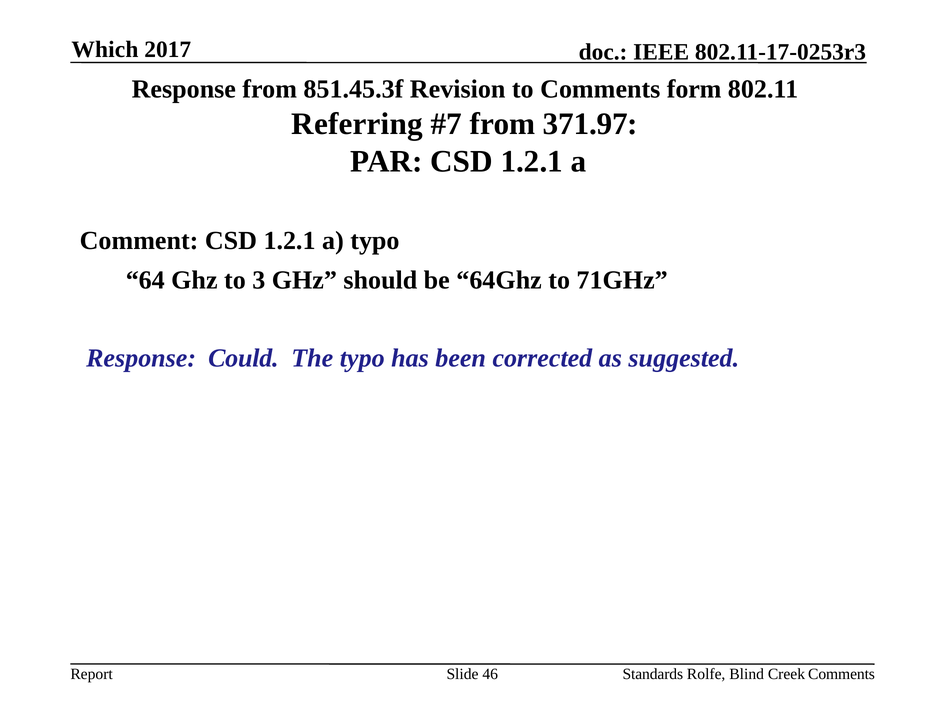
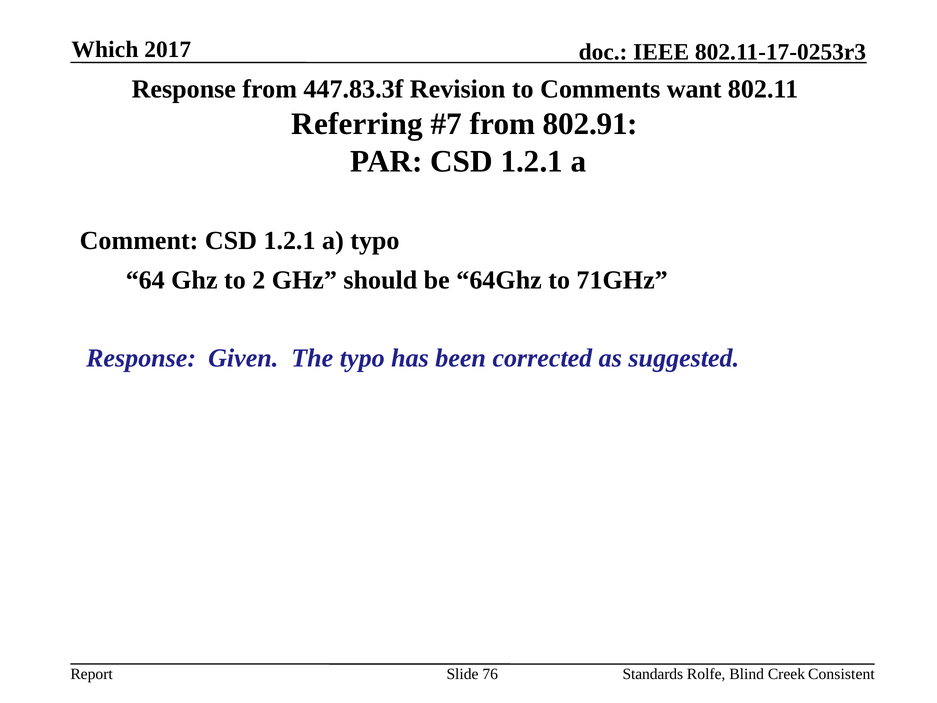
851.45.3f: 851.45.3f -> 447.83.3f
form: form -> want
371.97: 371.97 -> 802.91
3: 3 -> 2
Could: Could -> Given
46: 46 -> 76
Creek Comments: Comments -> Consistent
